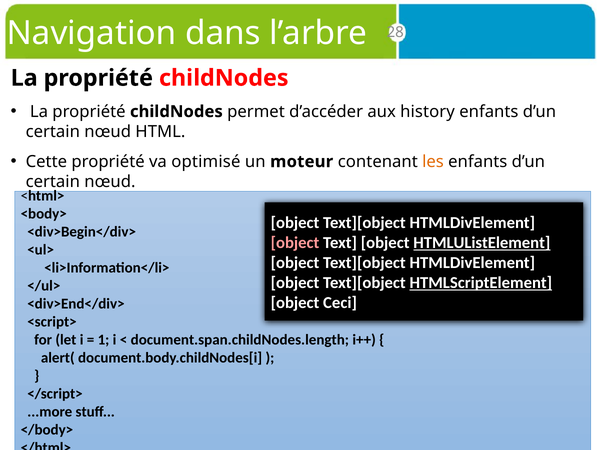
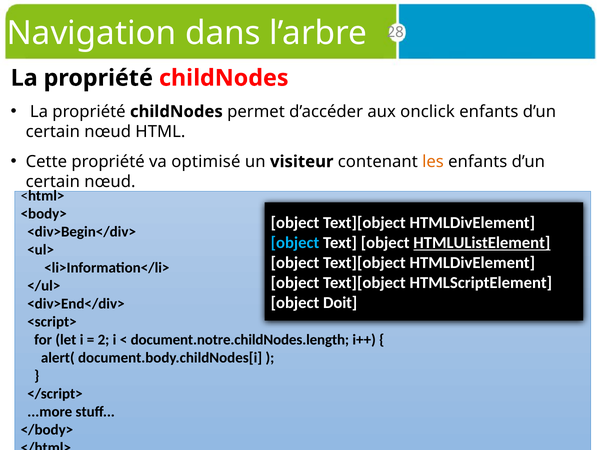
history: history -> onclick
moteur: moteur -> visiteur
object at (295, 243) colour: pink -> light blue
HTMLScriptElement underline: present -> none
Ceci: Ceci -> Doit
1: 1 -> 2
document.span.childNodes.length: document.span.childNodes.length -> document.notre.childNodes.length
